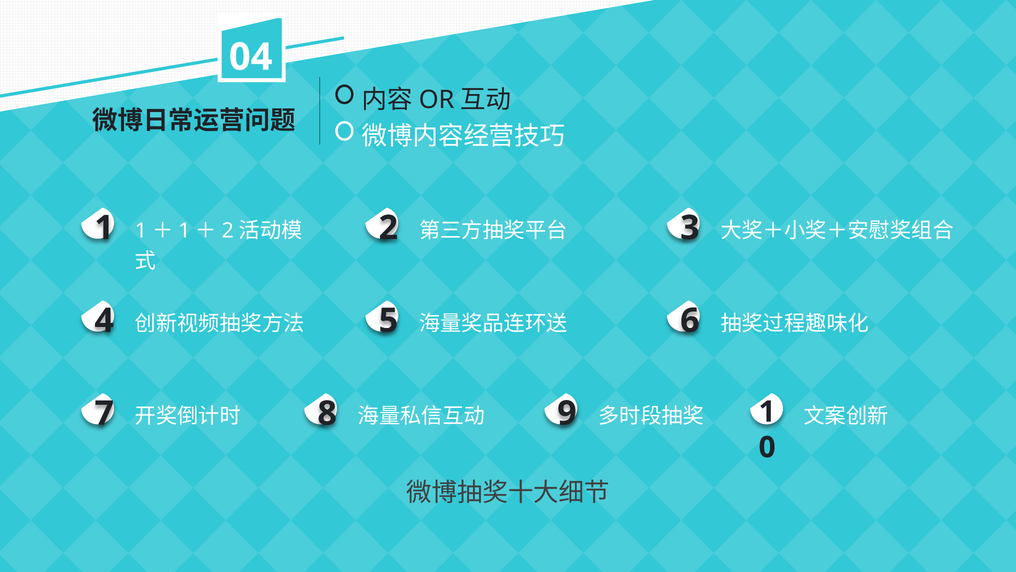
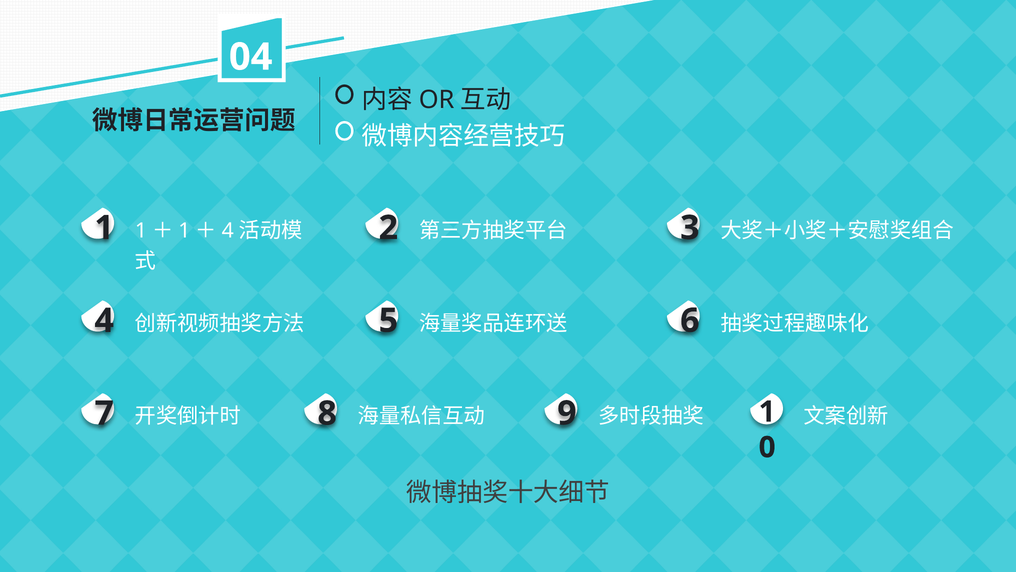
2 at (228, 231): 2 -> 4
